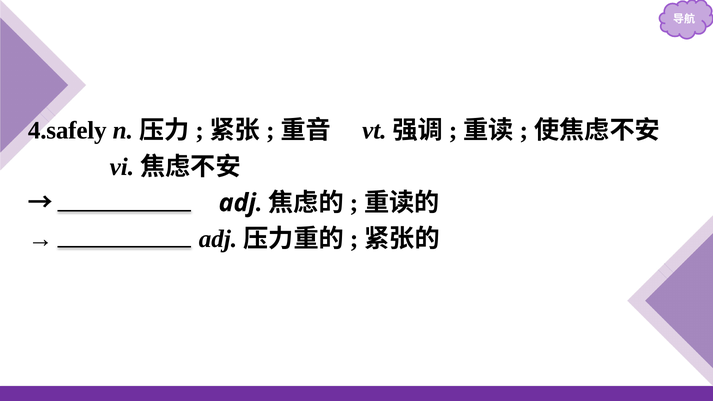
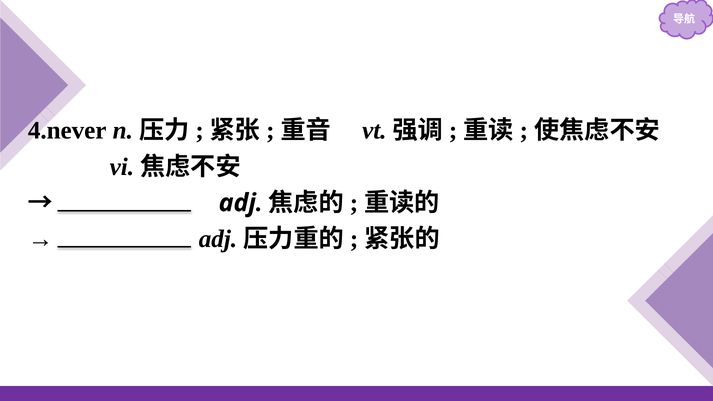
4.safely: 4.safely -> 4.never
